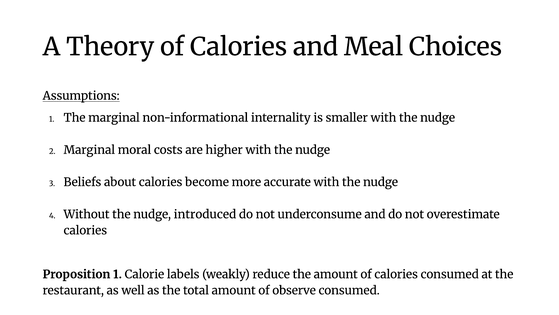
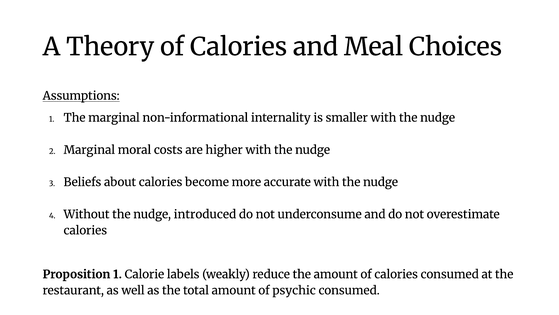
observe: observe -> psychic
